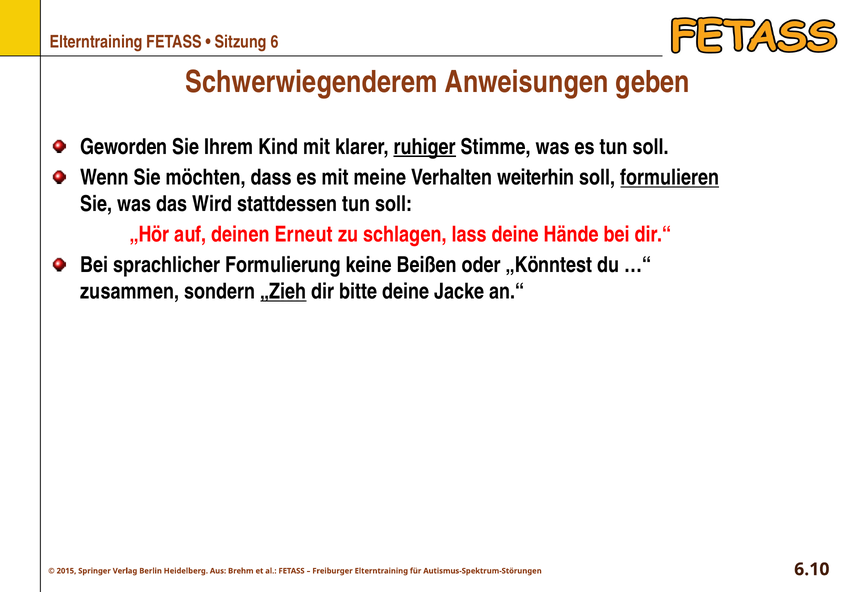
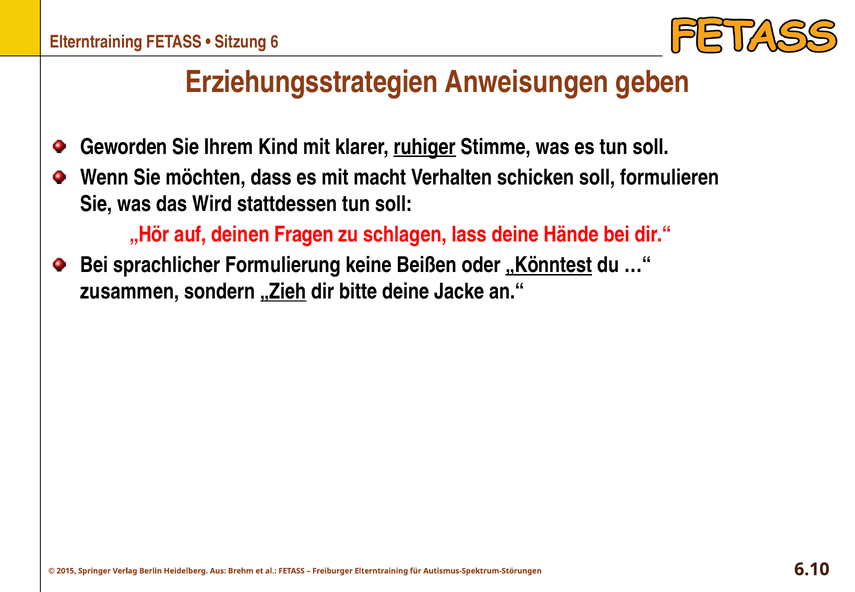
Schwerwiegenderem: Schwerwiegenderem -> Erziehungsstrategien
meine: meine -> macht
weiterhin: weiterhin -> schicken
formulieren underline: present -> none
Erneut: Erneut -> Fragen
„Könntest underline: none -> present
